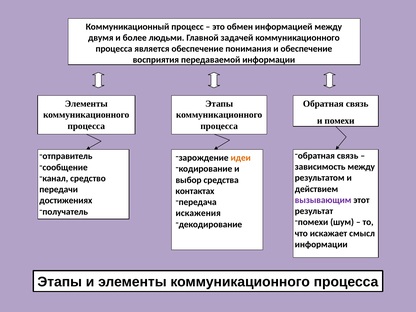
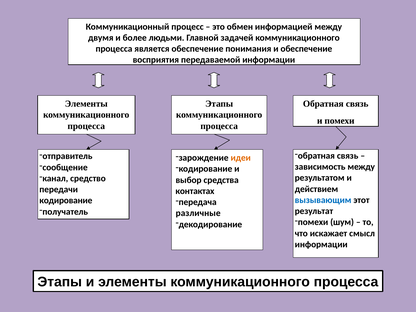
вызывающим colour: purple -> blue
достижениях at (66, 201): достижениях -> кодирование
искажения: искажения -> различные
